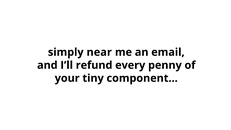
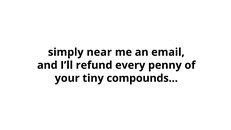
component…: component… -> compounds…
